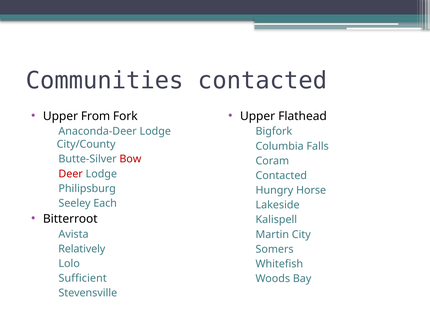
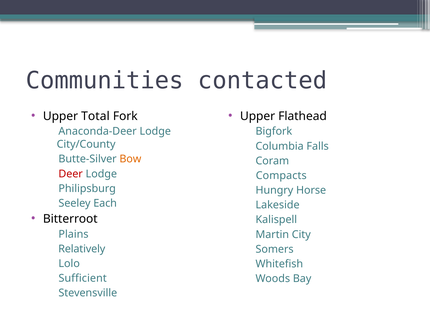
From: From -> Total
Bow colour: red -> orange
Contacted at (281, 175): Contacted -> Compacts
Avista: Avista -> Plains
